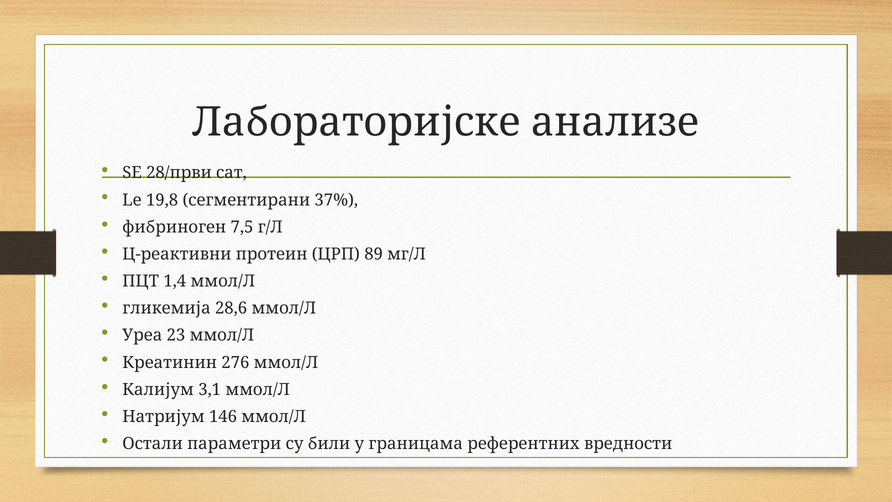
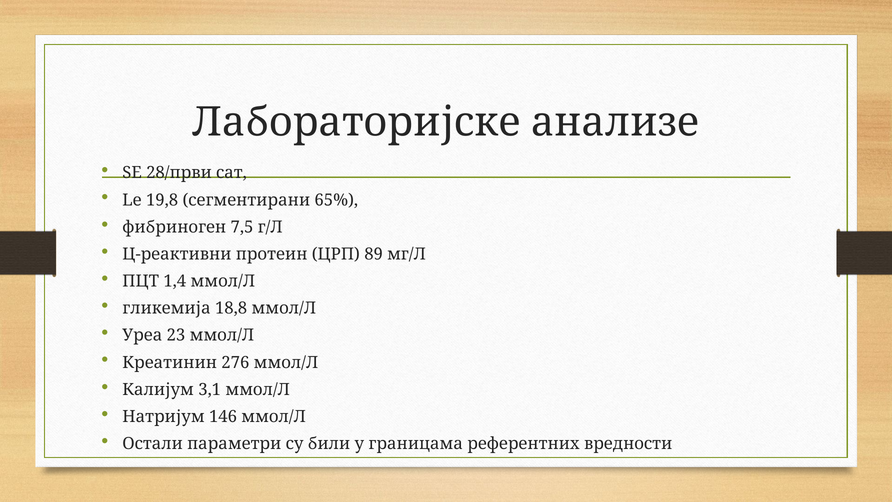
37%: 37% -> 65%
28,6: 28,6 -> 18,8
